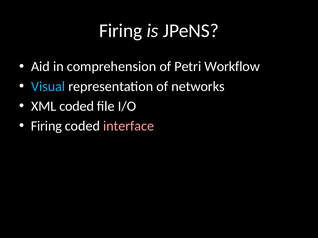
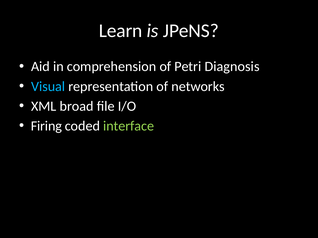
Firing at (121, 31): Firing -> Learn
Workflow: Workflow -> Diagnosis
XML coded: coded -> broad
interface colour: pink -> light green
